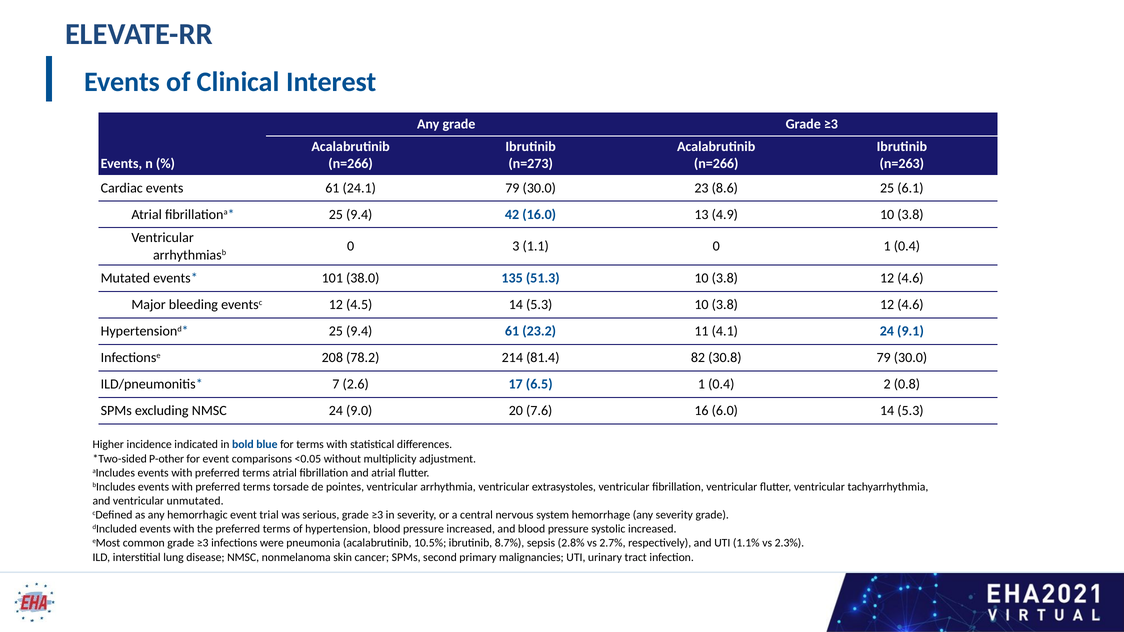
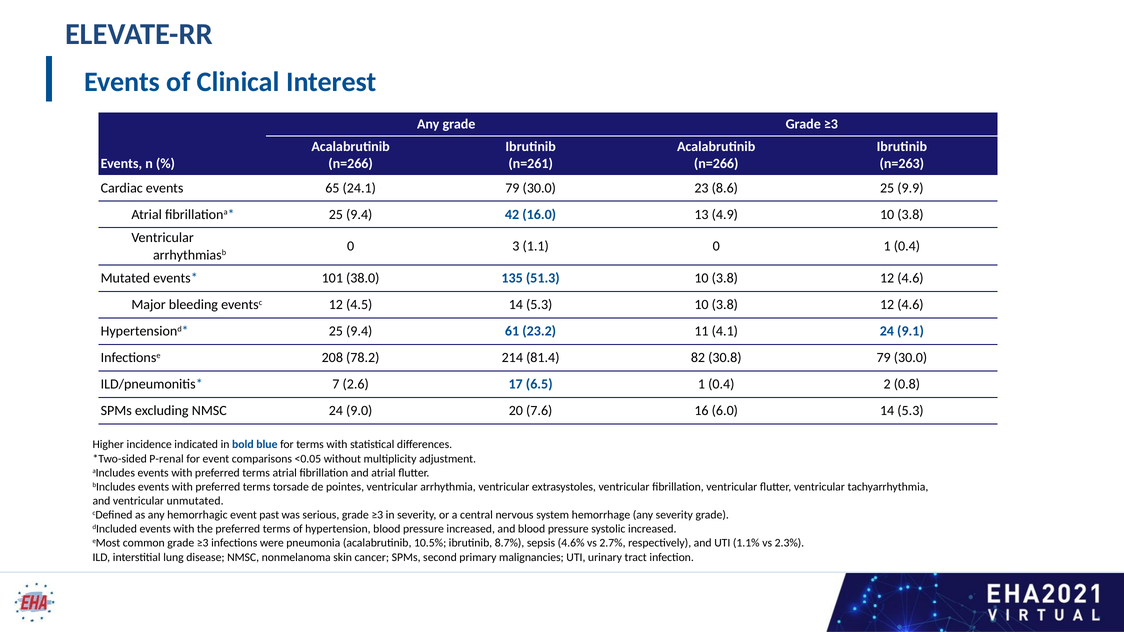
n=273: n=273 -> n=261
events 61: 61 -> 65
6.1: 6.1 -> 9.9
P-other: P-other -> P-renal
trial: trial -> past
2.8%: 2.8% -> 4.6%
